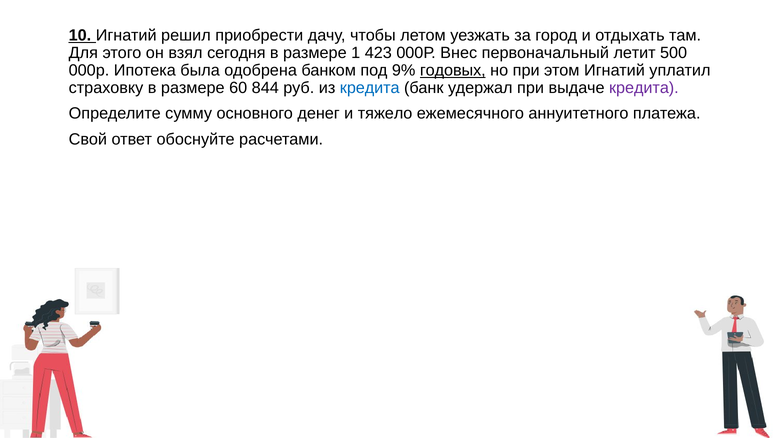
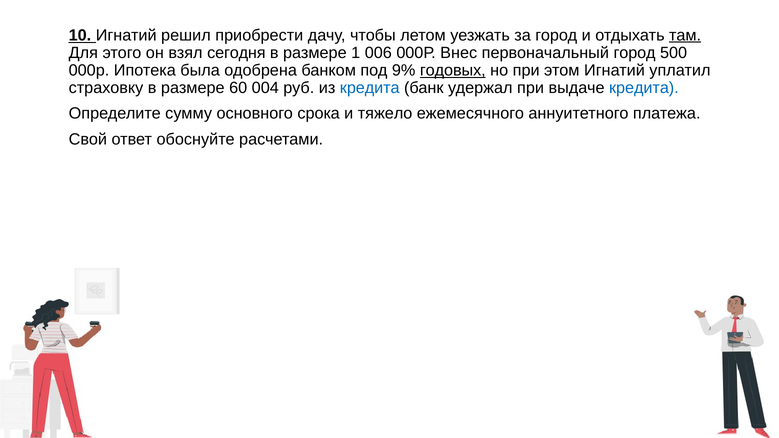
там underline: none -> present
423: 423 -> 006
первоначальный летит: летит -> город
844: 844 -> 004
кредита at (644, 88) colour: purple -> blue
денег: денег -> срока
